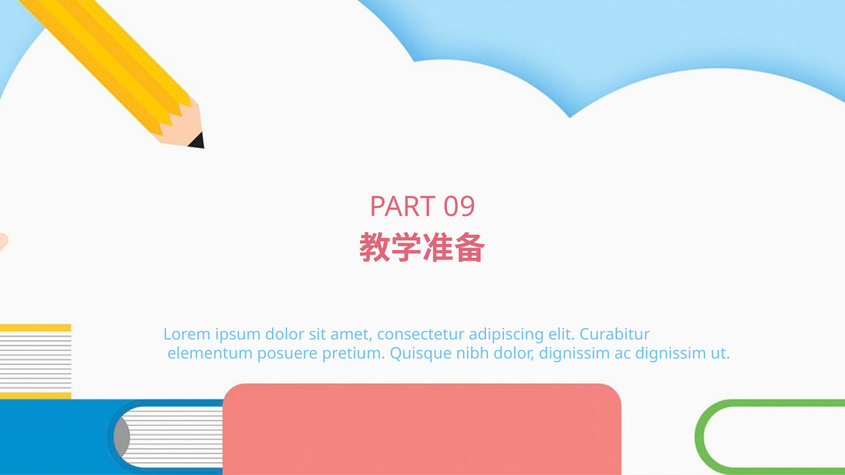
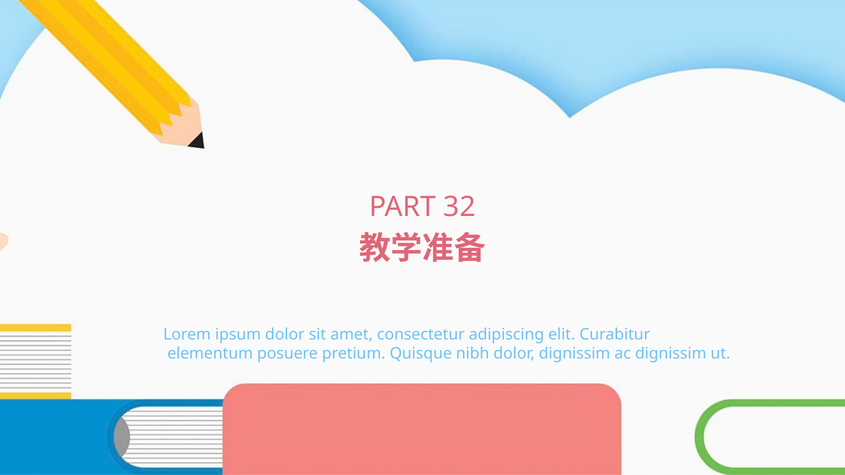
09: 09 -> 32
